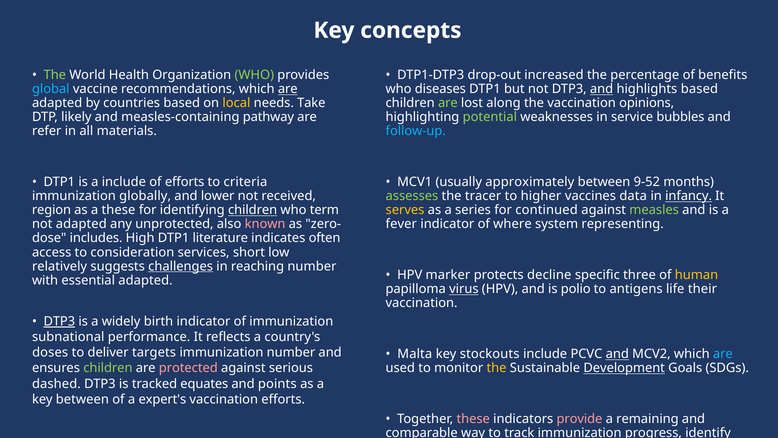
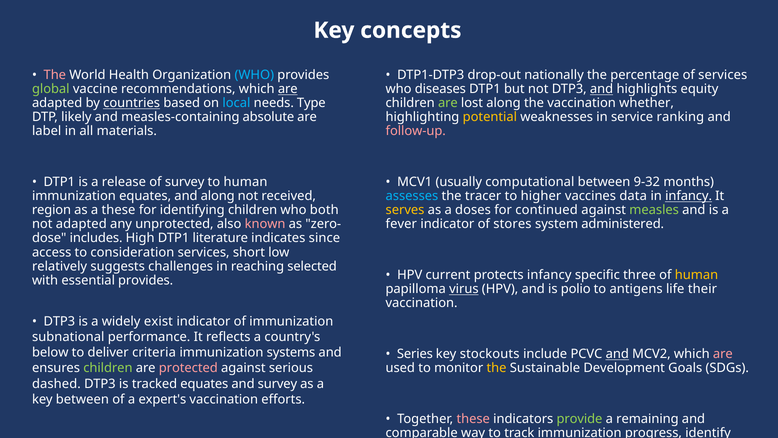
The at (55, 75) colour: light green -> pink
WHO at (254, 75) colour: light green -> light blue
increased: increased -> nationally
of benefits: benefits -> services
global at (51, 89) colour: light blue -> light green
highlights based: based -> equity
countries underline: none -> present
local colour: yellow -> light blue
Take: Take -> Type
opinions: opinions -> whether
pathway: pathway -> absolute
potential colour: light green -> yellow
bubbles: bubbles -> ranking
refer: refer -> label
follow-up colour: light blue -> pink
a include: include -> release
of efforts: efforts -> survey
to criteria: criteria -> human
approximately: approximately -> computational
9-52: 9-52 -> 9-32
immunization globally: globally -> equates
and lower: lower -> along
assesses colour: light green -> light blue
children at (253, 210) underline: present -> none
term: term -> both
series: series -> doses
where: where -> stores
representing: representing -> administered
often: often -> since
challenges underline: present -> none
reaching number: number -> selected
marker: marker -> current
protects decline: decline -> infancy
essential adapted: adapted -> provides
DTP3 at (59, 321) underline: present -> none
birth: birth -> exist
doses: doses -> below
deliver targets: targets -> criteria
immunization number: number -> systems
Malta: Malta -> Series
are at (723, 354) colour: light blue -> pink
Development at (624, 368) underline: present -> none
and points: points -> survey
provide colour: pink -> light green
